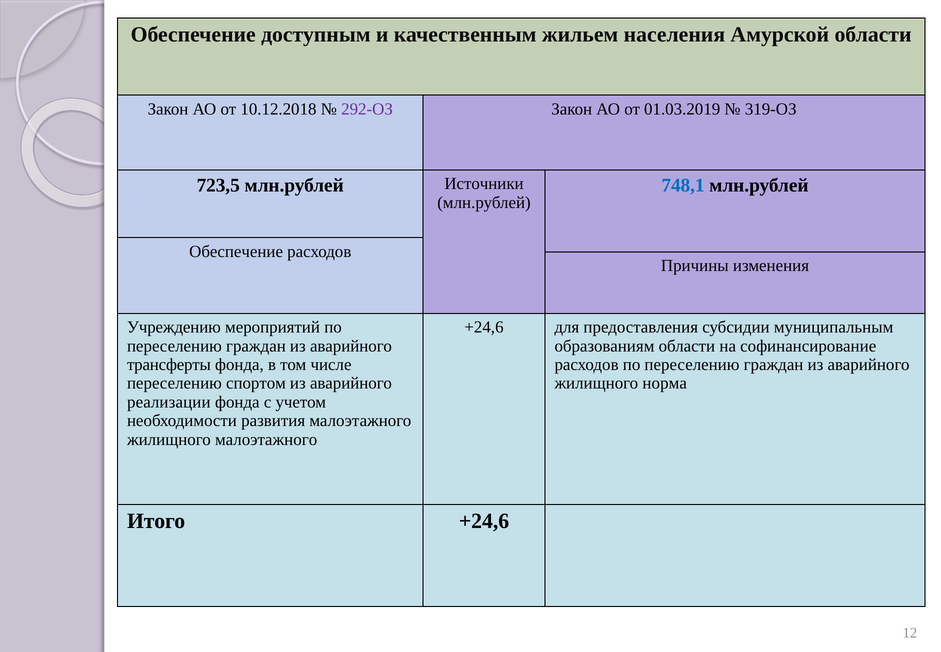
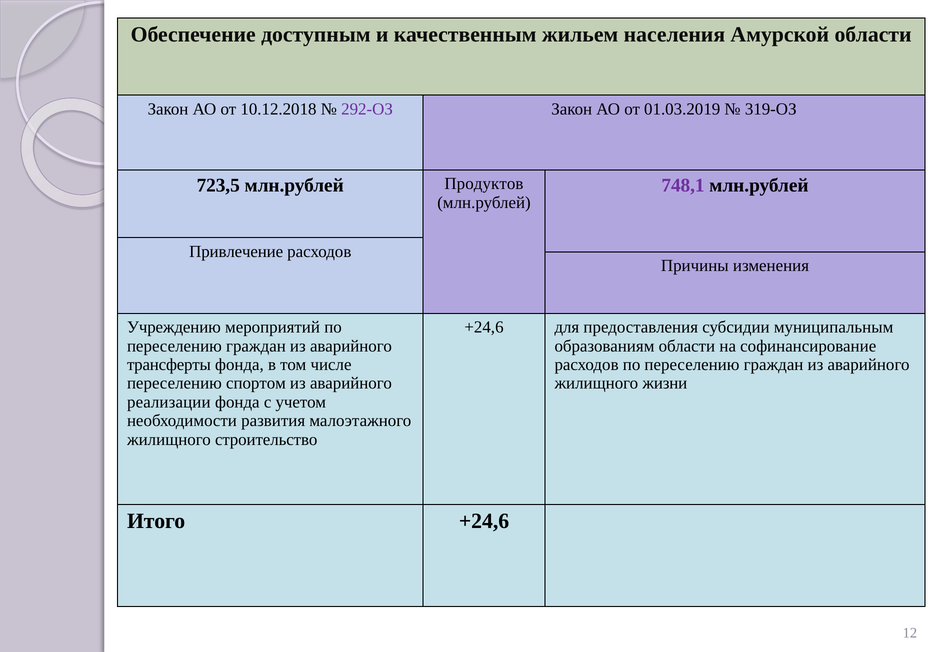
Источники: Источники -> Продуктов
748,1 colour: blue -> purple
Обеспечение at (236, 251): Обеспечение -> Привлечение
норма: норма -> жизни
жилищного малоэтажного: малоэтажного -> строительство
